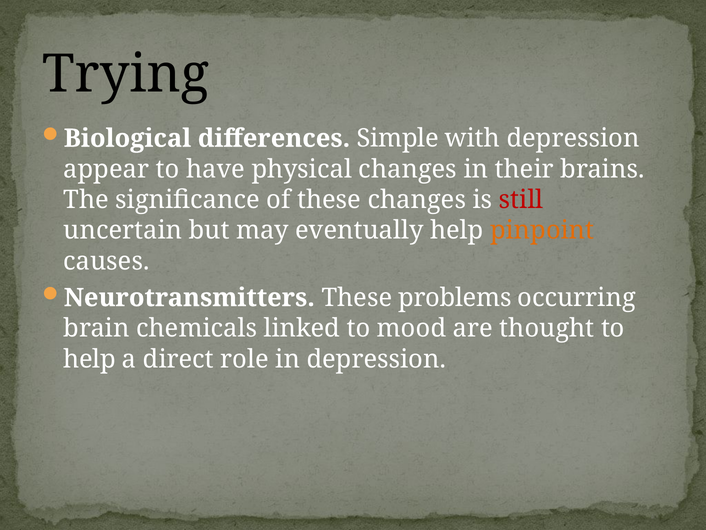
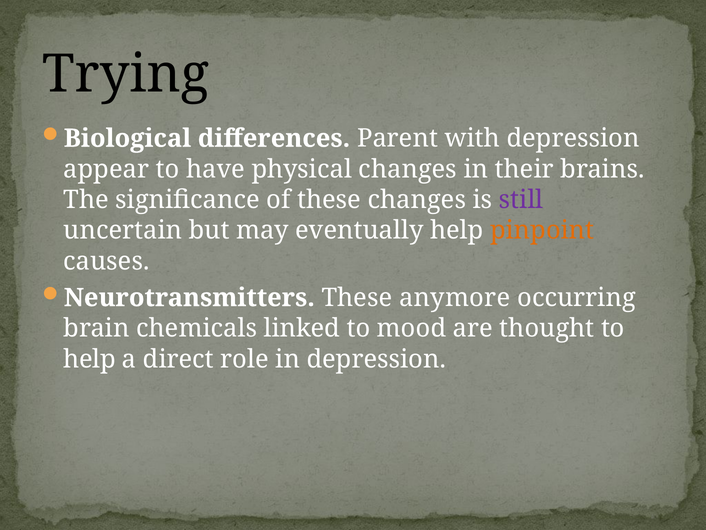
Simple: Simple -> Parent
still colour: red -> purple
problems: problems -> anymore
